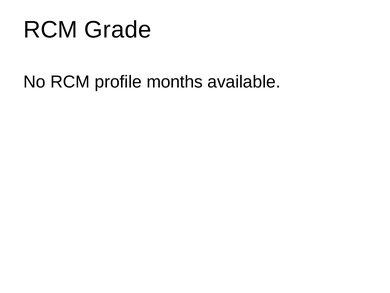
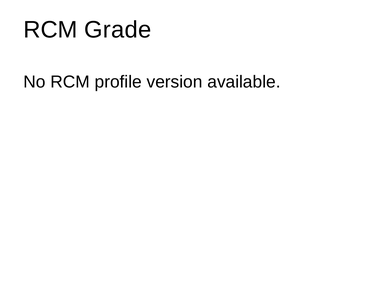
months: months -> version
